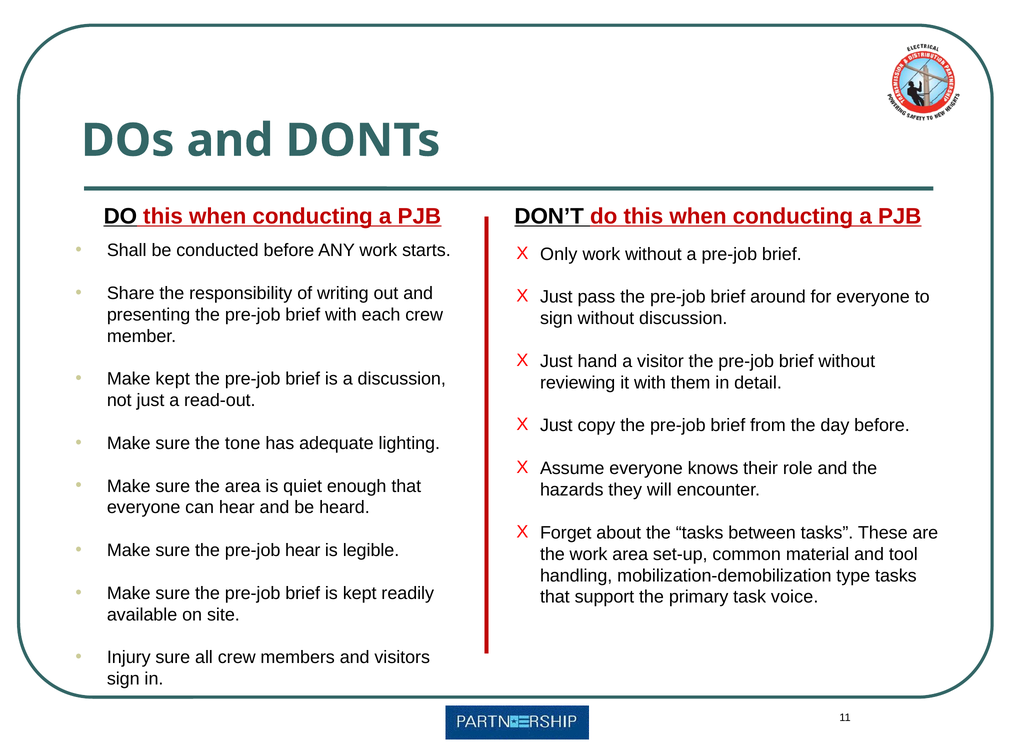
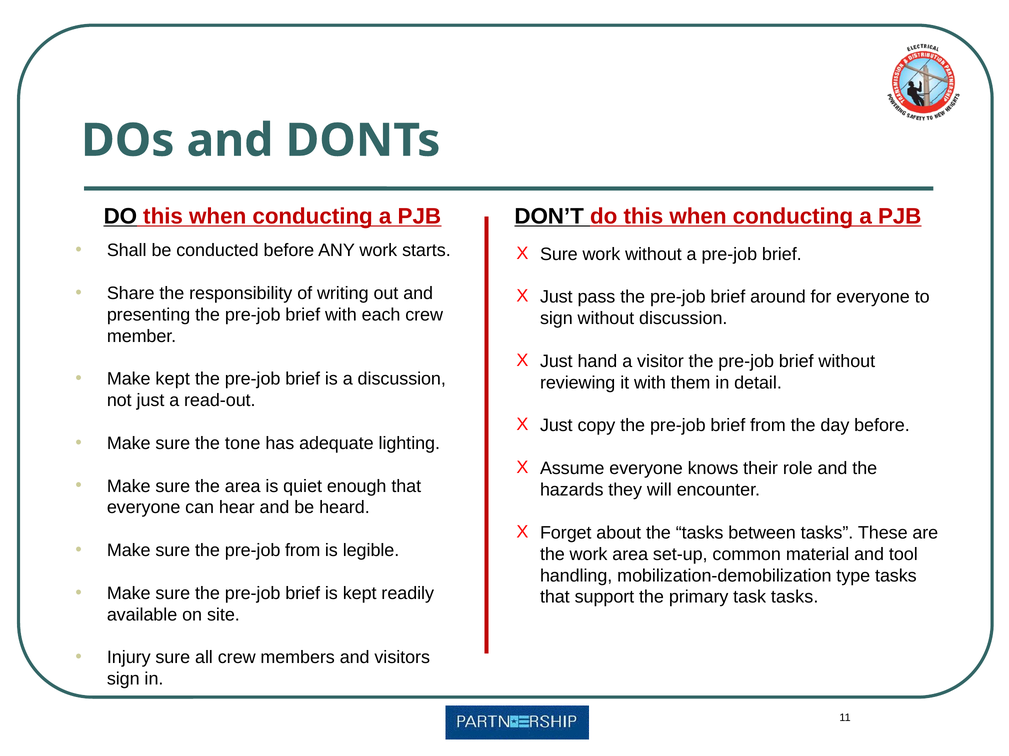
Only at (559, 254): Only -> Sure
pre-job hear: hear -> from
task voice: voice -> tasks
